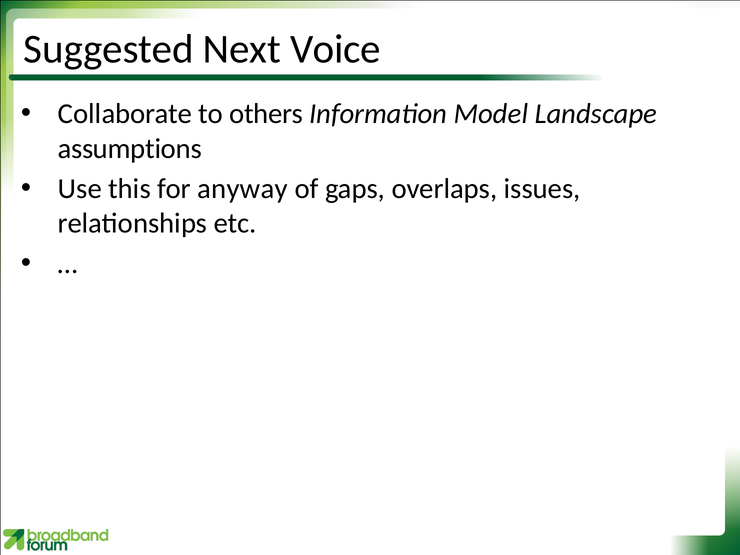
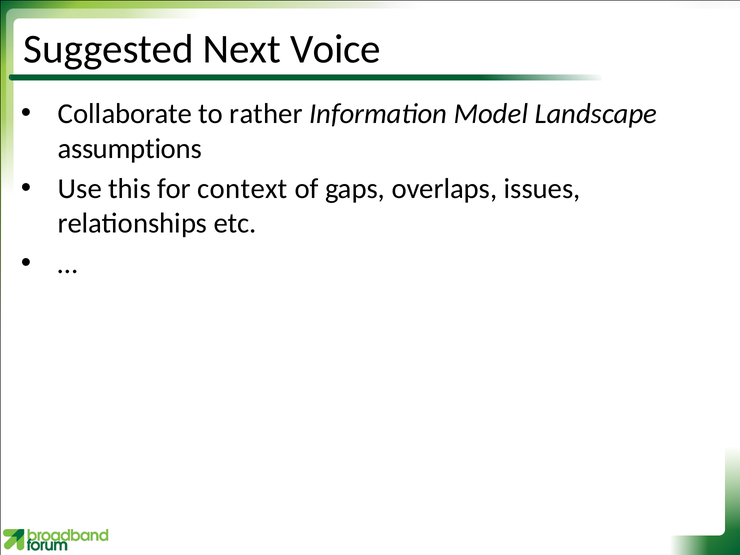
others: others -> rather
anyway: anyway -> context
